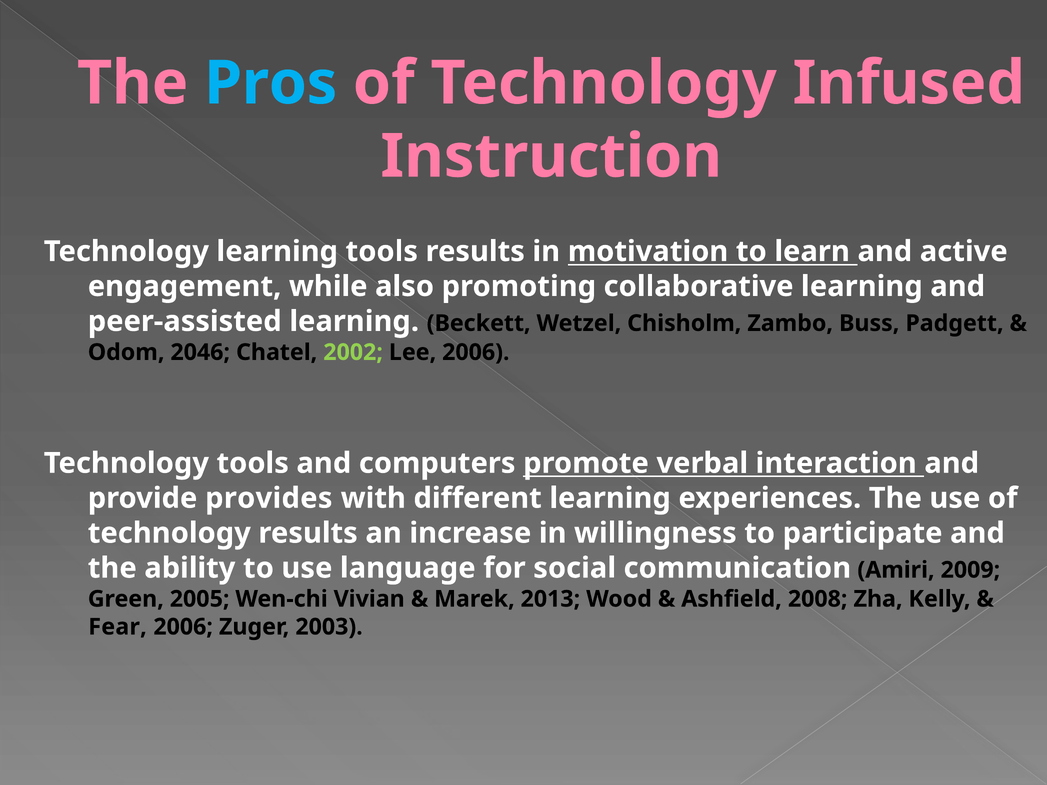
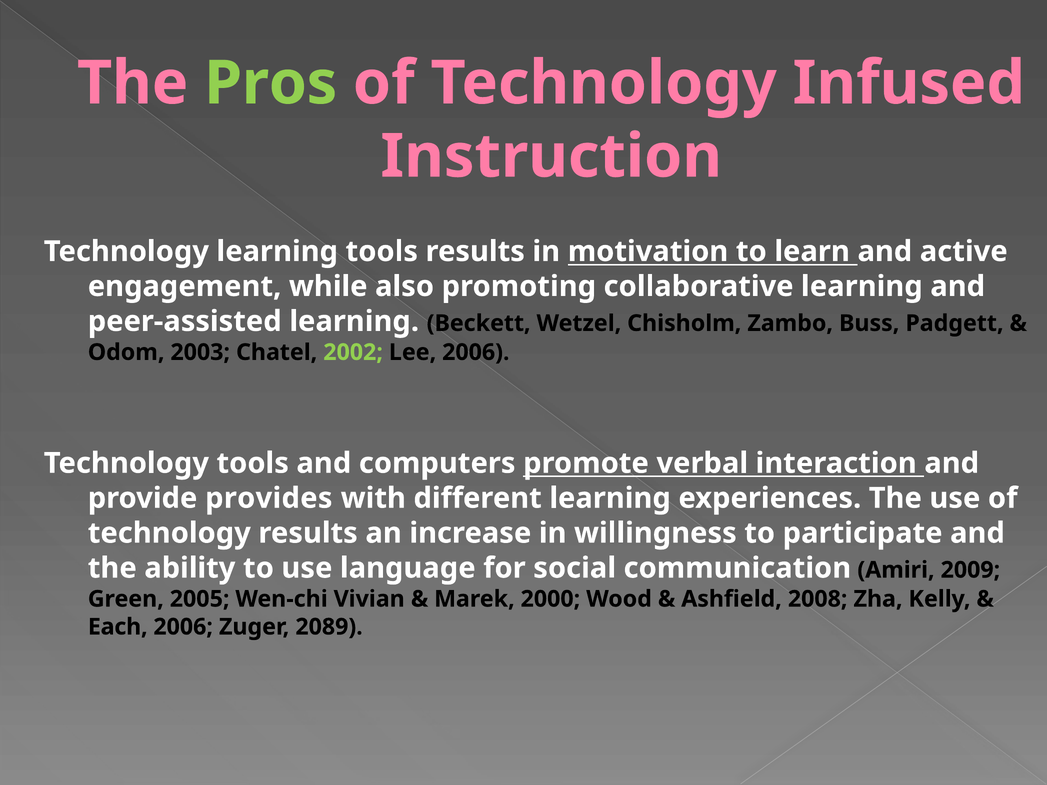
Pros colour: light blue -> light green
2046: 2046 -> 2003
2013: 2013 -> 2000
Fear: Fear -> Each
2003: 2003 -> 2089
